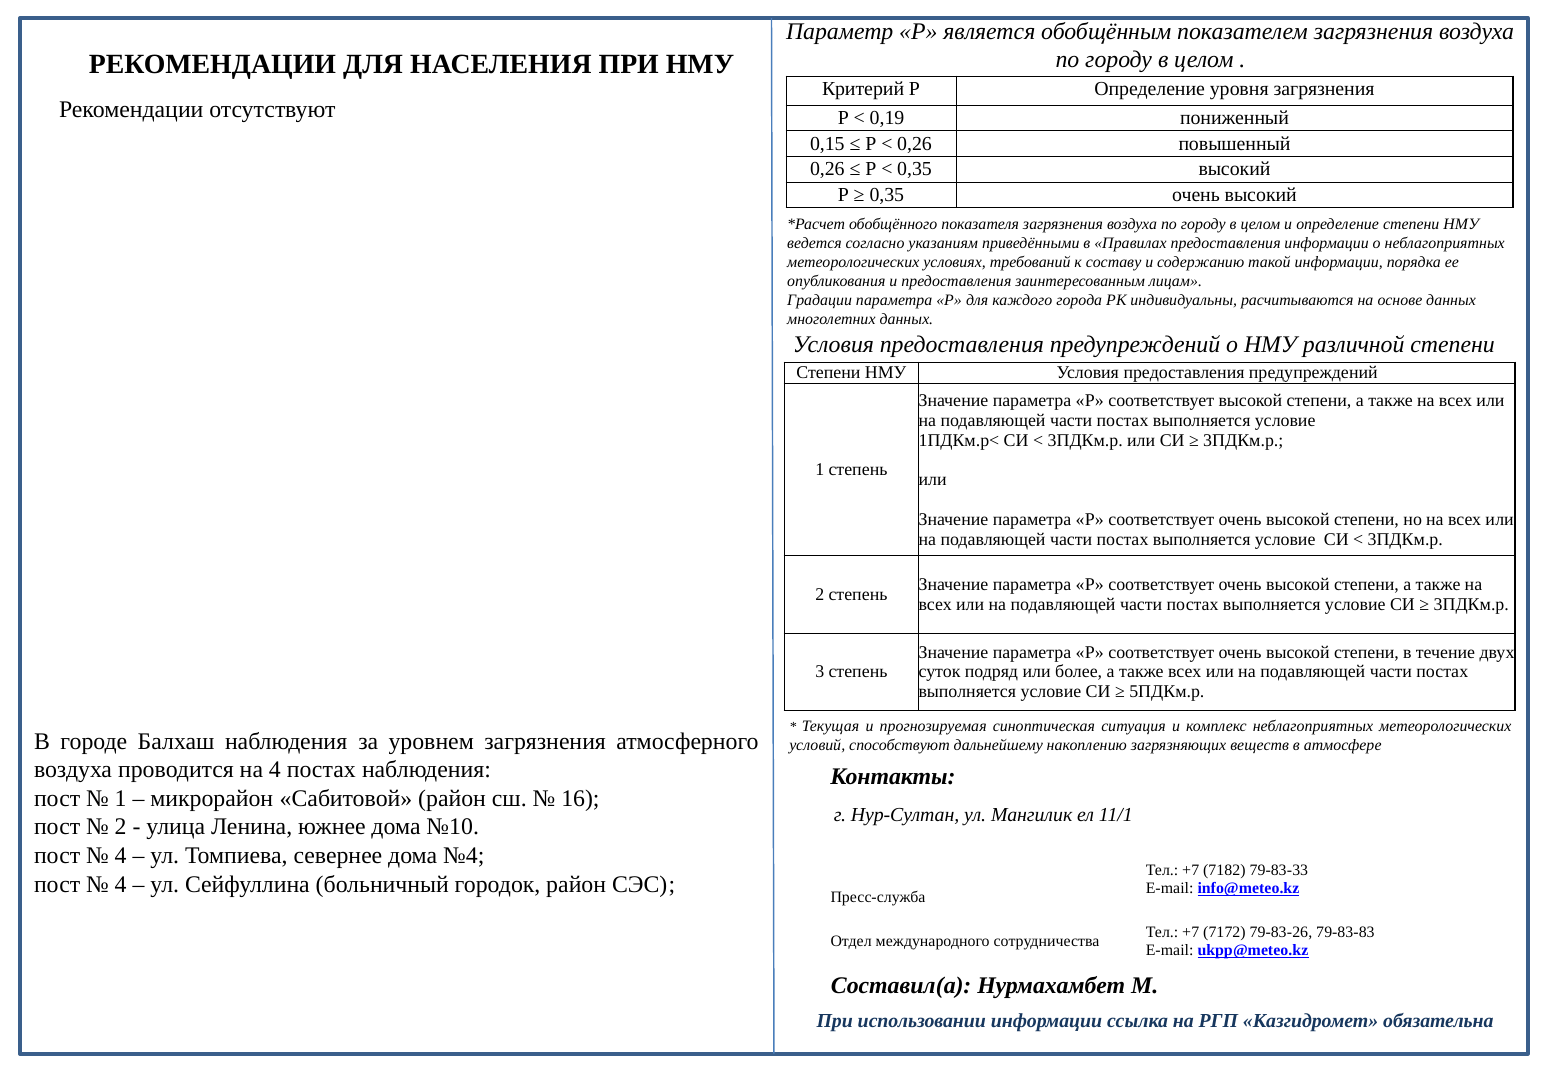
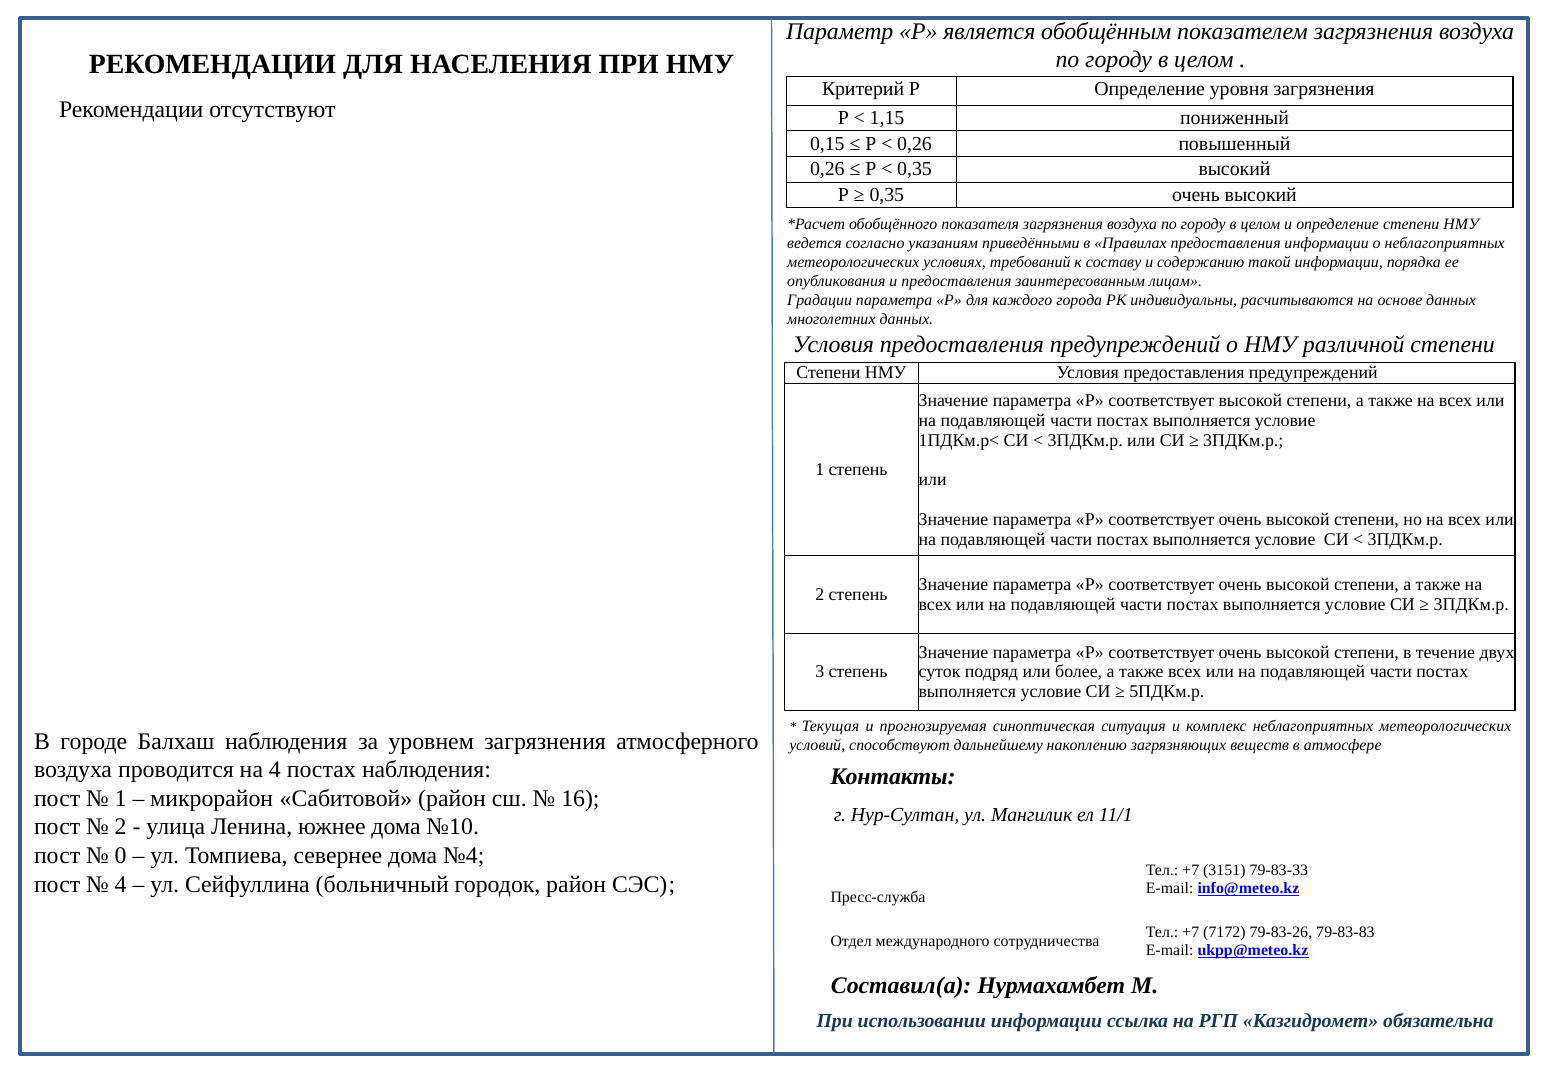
0,19: 0,19 -> 1,15
4 at (121, 855): 4 -> 0
7182: 7182 -> 3151
